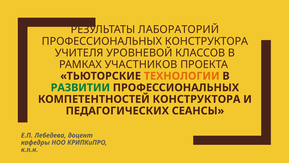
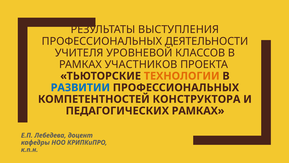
ЛАБОРАТОРИЙ: ЛАБОРАТОРИЙ -> ВЫСТУПЛЕНИЯ
ПРОФЕССИОНАЛЬНЫХ КОНСТРУКТОРА: КОНСТРУКТОРА -> ДЕЯТЕЛЬНОСТИ
РАЗВИТИИ colour: green -> blue
ПЕДАГОГИЧЕСКИХ СЕАНСЫ: СЕАНСЫ -> РАМКАХ
